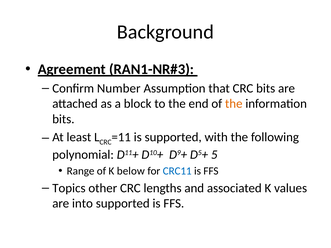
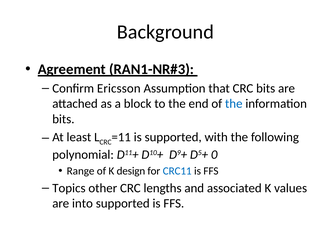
Number: Number -> Ericsson
the at (234, 104) colour: orange -> blue
5: 5 -> 0
below: below -> design
